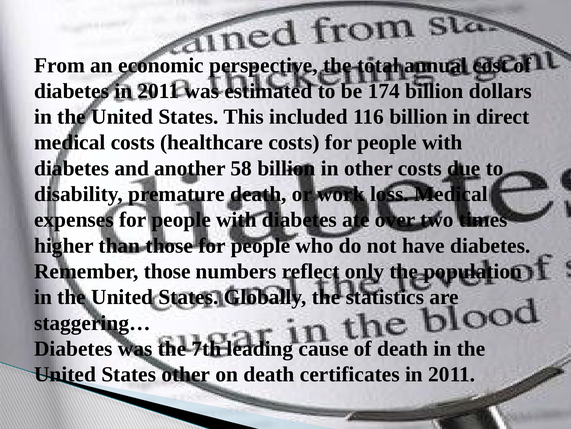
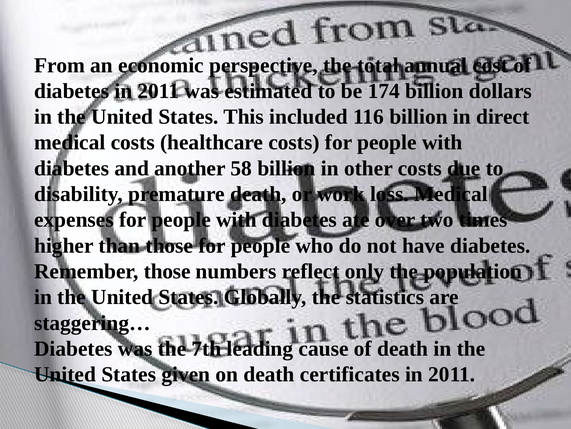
States other: other -> given
